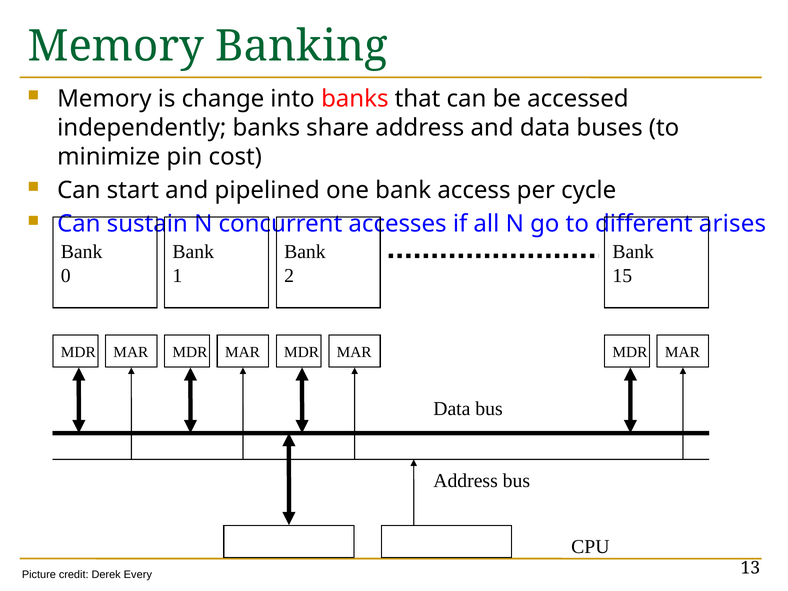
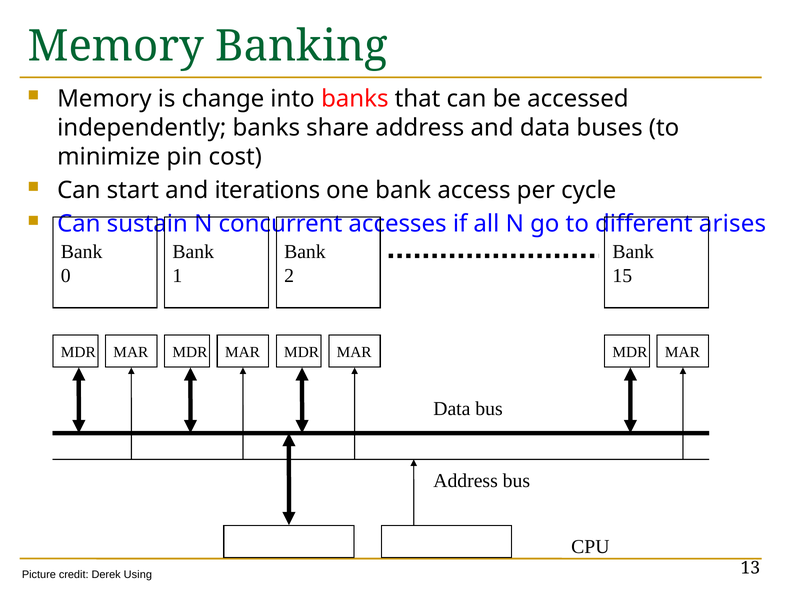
pipelined: pipelined -> iterations
Every: Every -> Using
